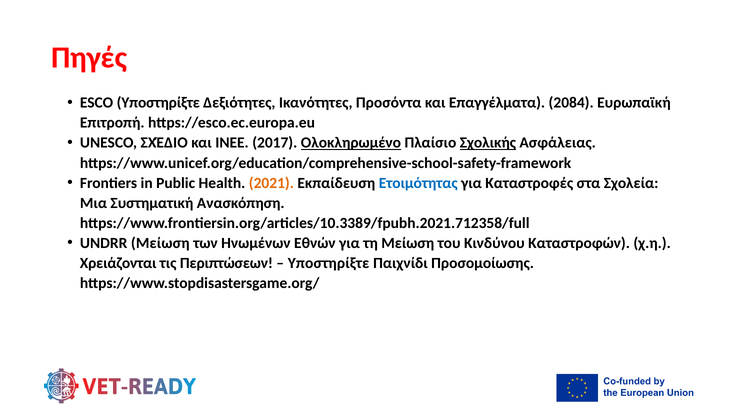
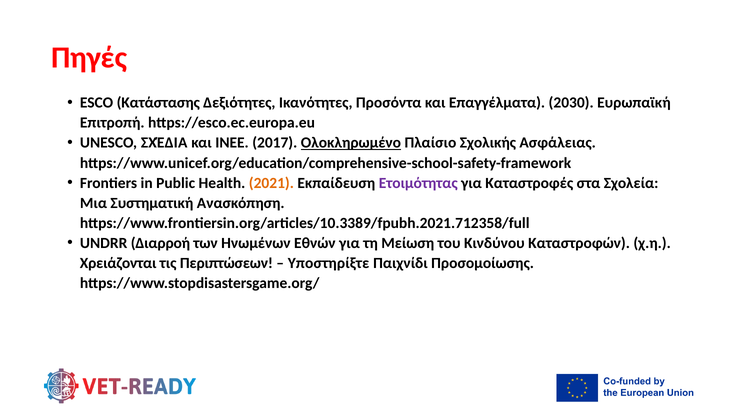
ESCO Υποστηρίξτε: Υποστηρίξτε -> Κατάστασης
2084: 2084 -> 2030
ΣΧΈΔΙΟ: ΣΧΈΔΙΟ -> ΣΧΈΔΙΑ
Σχολικής underline: present -> none
Ετοιμότητας colour: blue -> purple
UNDRR Μείωση: Μείωση -> Διαρροή
